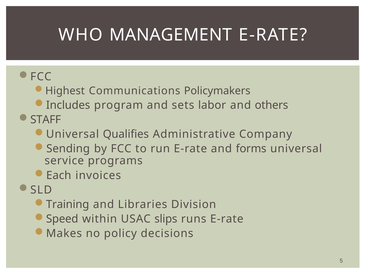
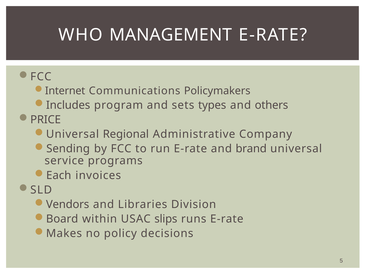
Highest: Highest -> Internet
labor: labor -> types
STAFF: STAFF -> PRICE
Qualifies: Qualifies -> Regional
forms: forms -> brand
Training: Training -> Vendors
Speed: Speed -> Board
